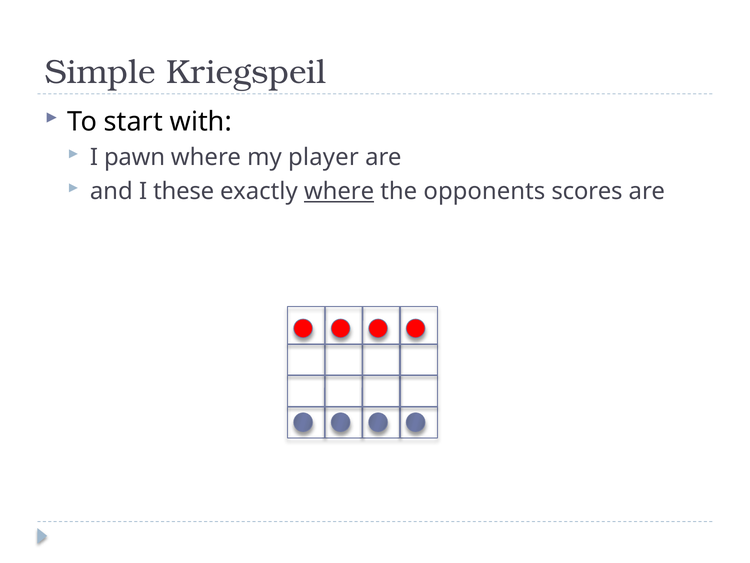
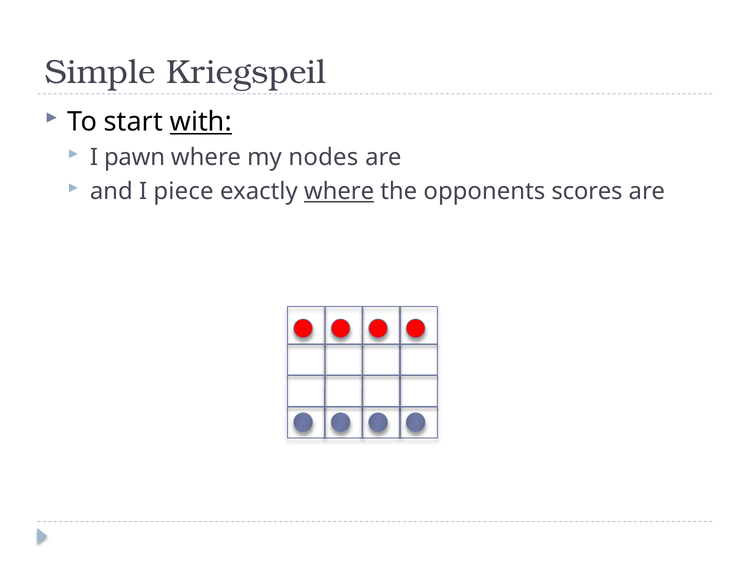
with underline: none -> present
player: player -> nodes
these: these -> piece
